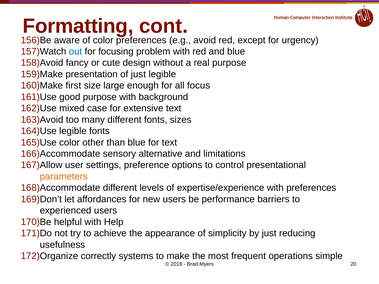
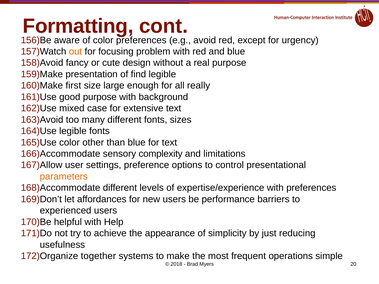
out colour: blue -> orange
of just: just -> find
focus: focus -> really
alternative: alternative -> complexity
correctly: correctly -> together
